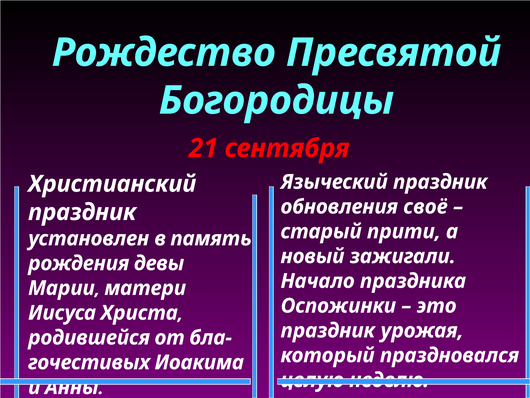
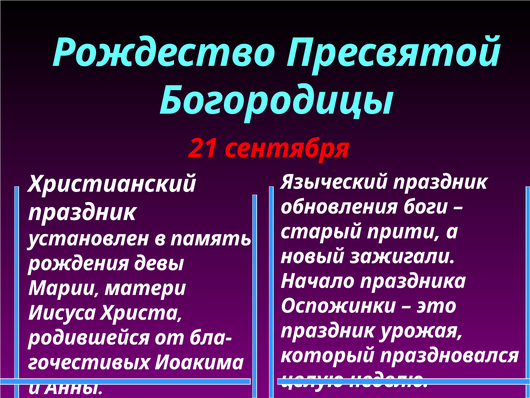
своё: своё -> боги
